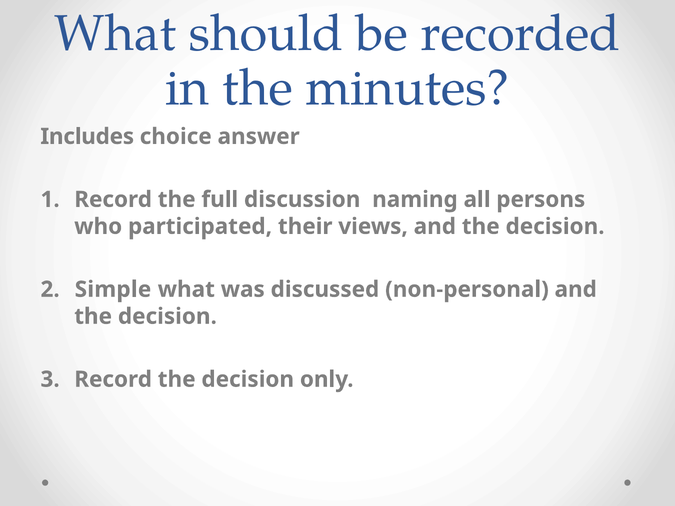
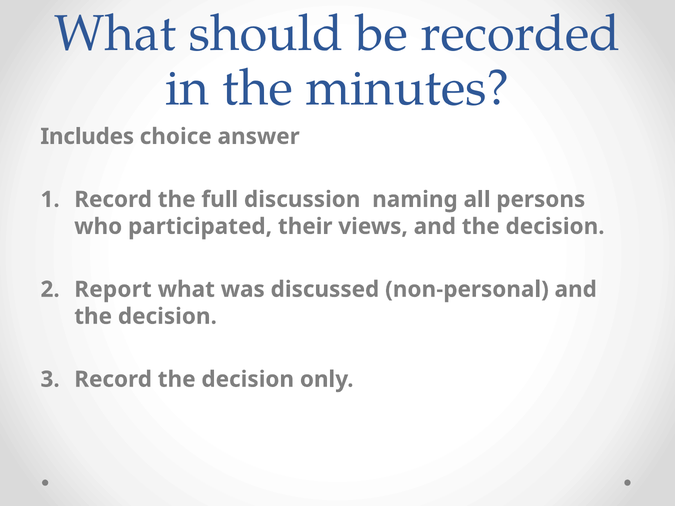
Simple: Simple -> Report
